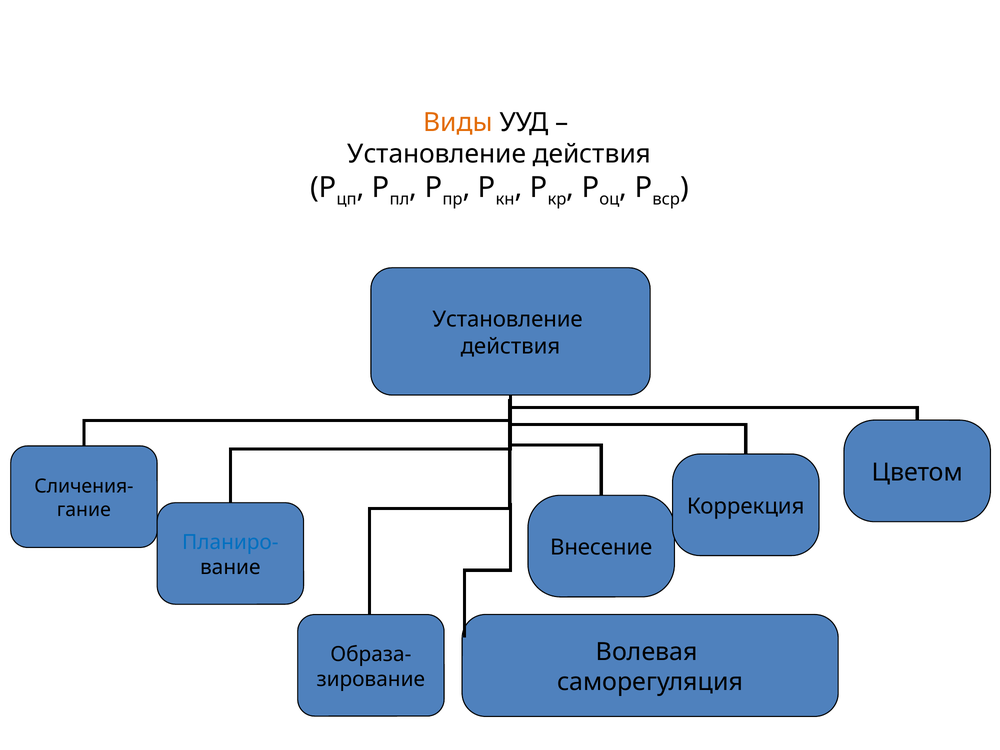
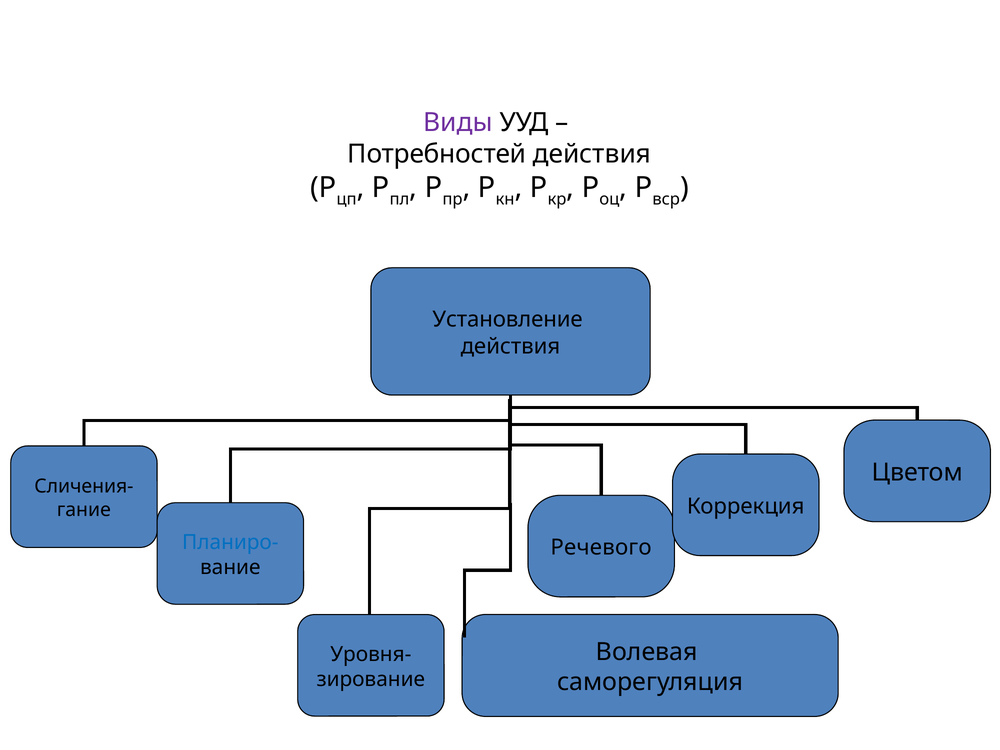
Виды colour: orange -> purple
Установление at (437, 154): Установление -> Потребностей
Внесение: Внесение -> Речевого
Образа-: Образа- -> Уровня-
